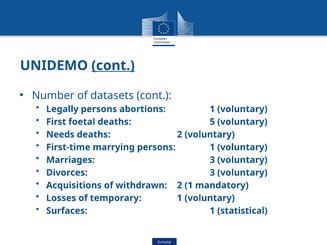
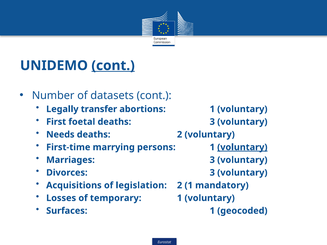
Legally persons: persons -> transfer
deaths 5: 5 -> 3
voluntary at (242, 147) underline: none -> present
withdrawn: withdrawn -> legislation
statistical: statistical -> geocoded
